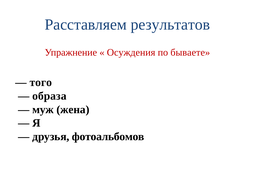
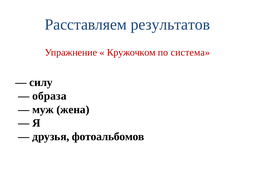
Осуждения: Осуждения -> Кружочком
бываете: бываете -> система
того: того -> силу
